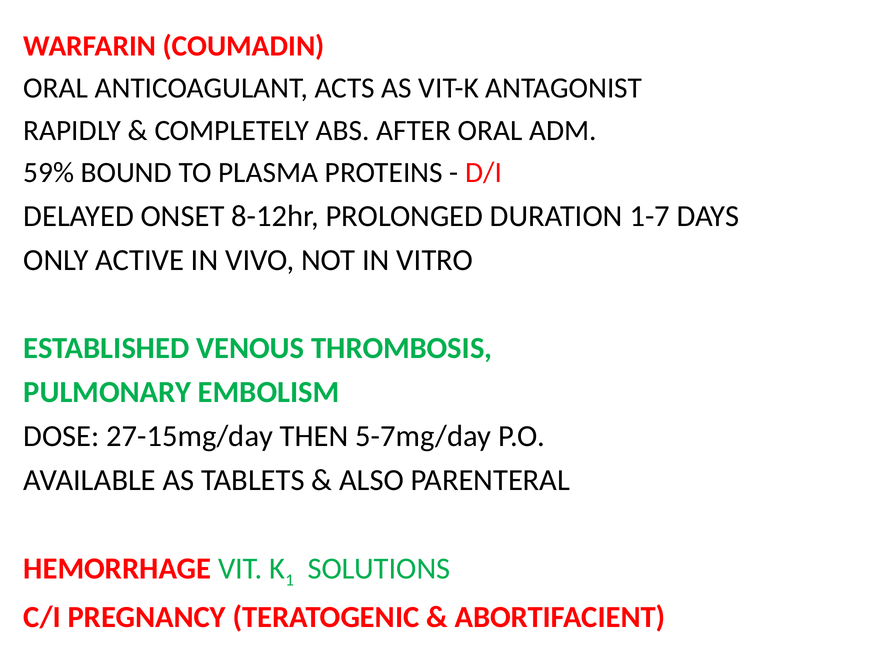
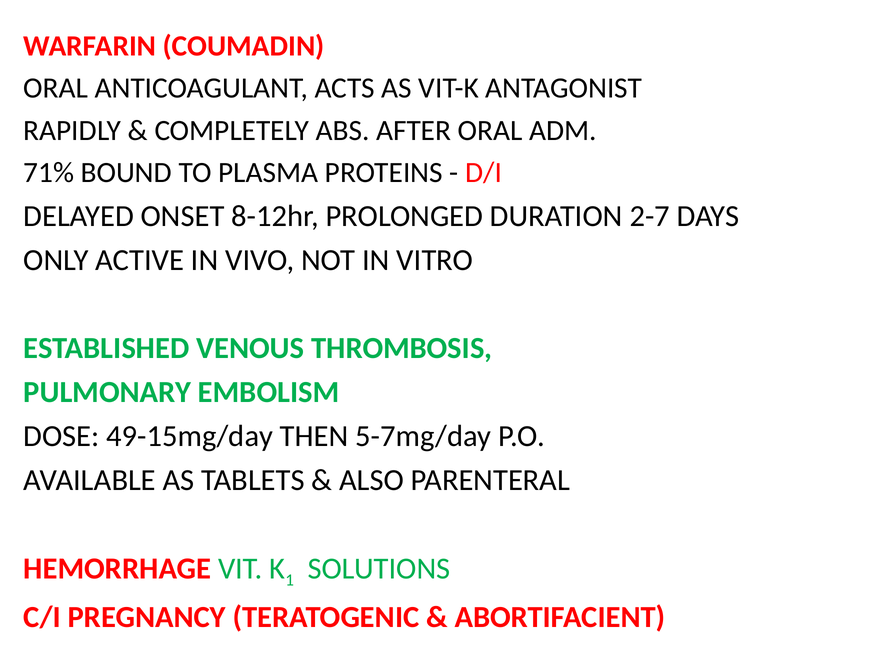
59%: 59% -> 71%
1-7: 1-7 -> 2-7
27-15mg/day: 27-15mg/day -> 49-15mg/day
